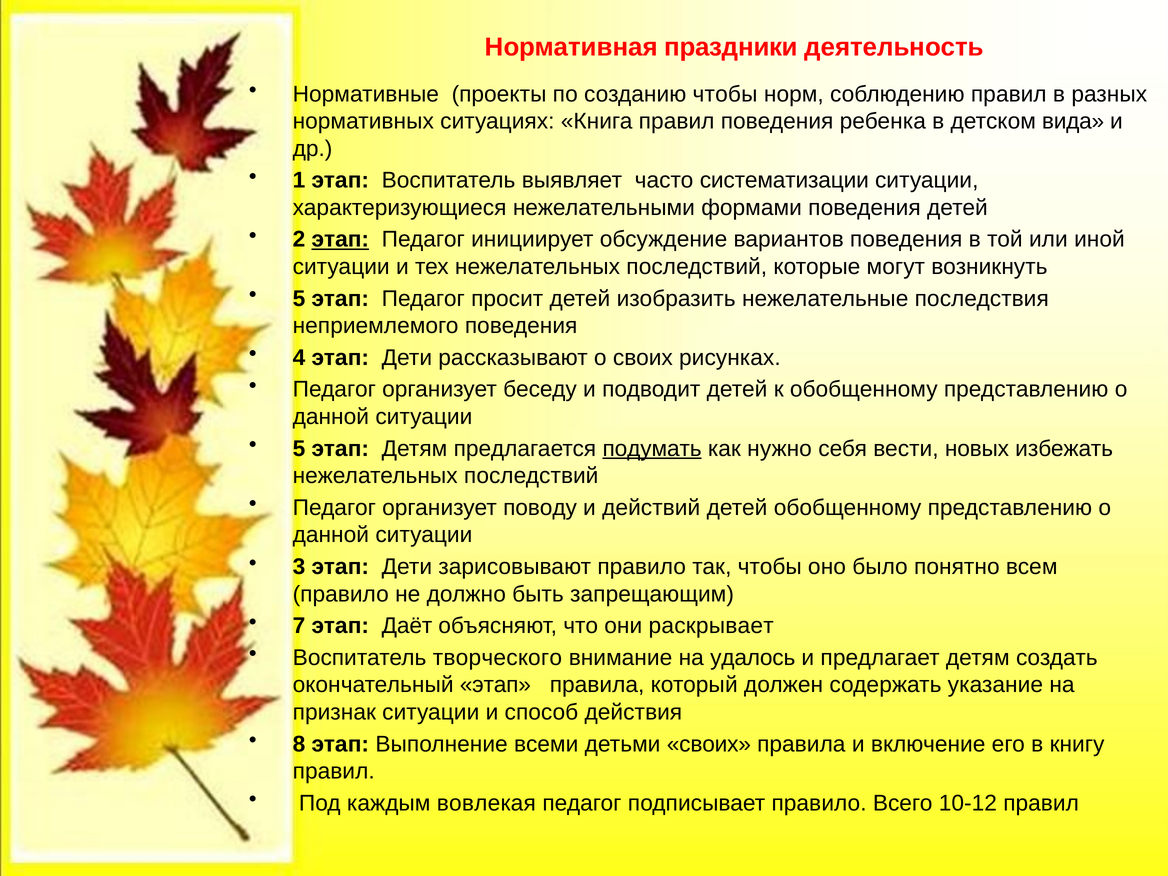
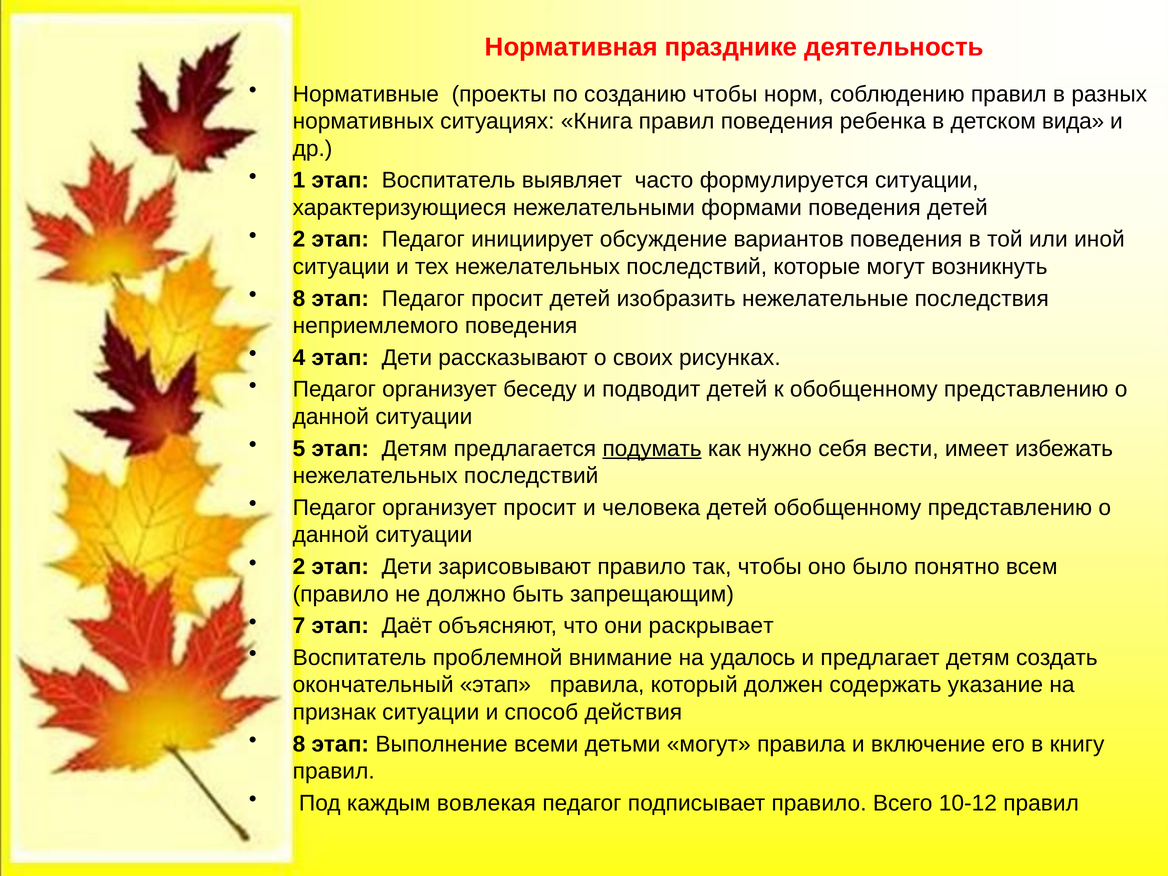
праздники: праздники -> празднике
систематизации: систематизации -> формулируется
этап at (340, 239) underline: present -> none
5 at (299, 299): 5 -> 8
новых: новых -> имеет
организует поводу: поводу -> просит
действий: действий -> человека
3 at (299, 567): 3 -> 2
творческого: творческого -> проблемной
детьми своих: своих -> могут
